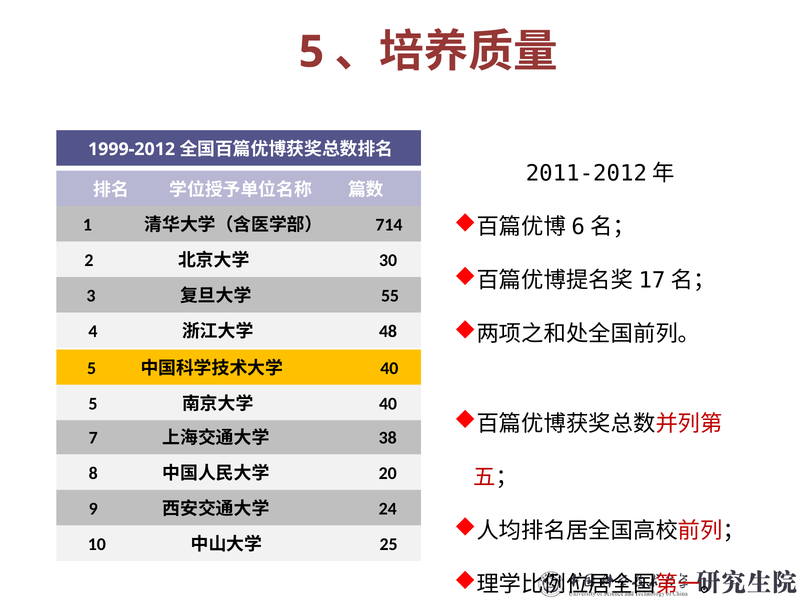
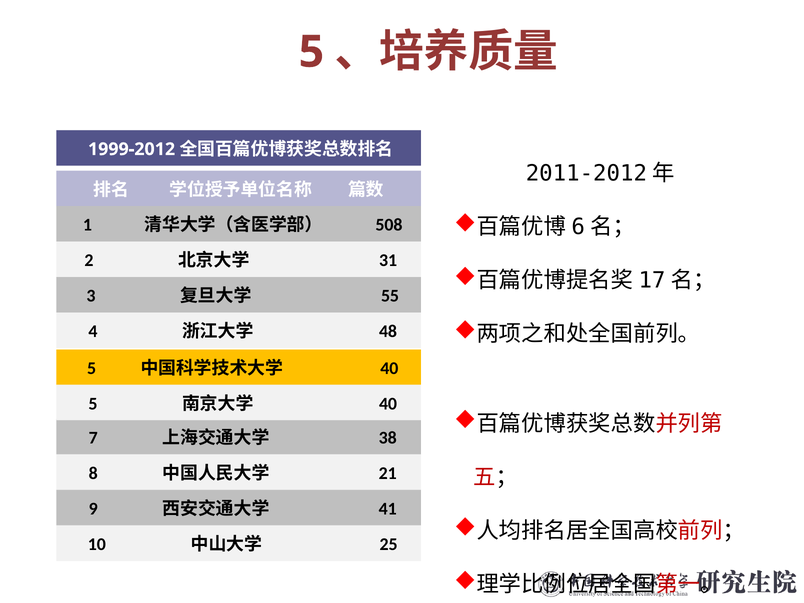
714: 714 -> 508
30: 30 -> 31
20: 20 -> 21
24: 24 -> 41
